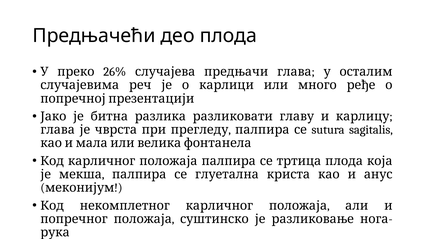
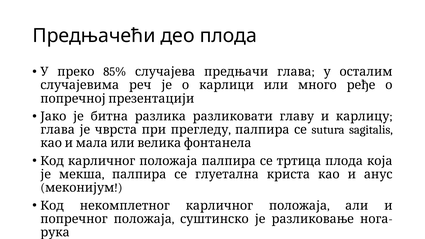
26%: 26% -> 85%
